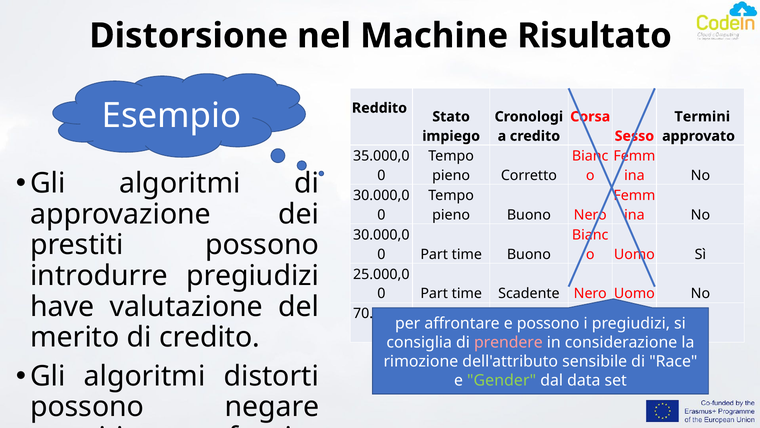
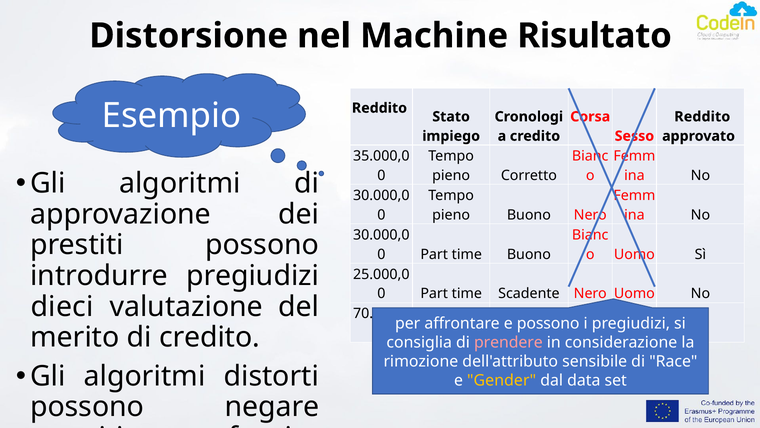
Termini at (702, 117): Termini -> Reddito
have: have -> dieci
Gender colour: light green -> yellow
